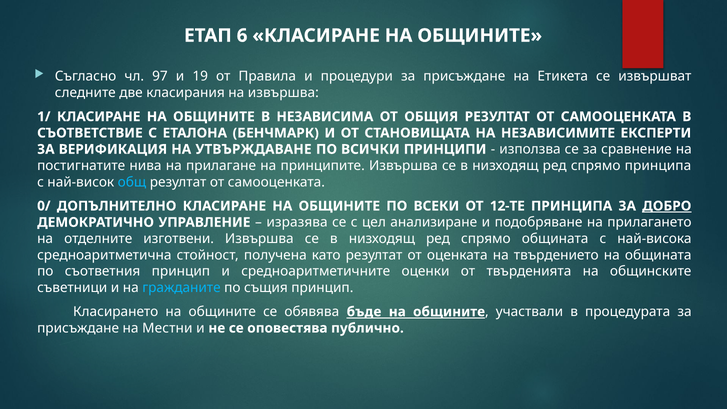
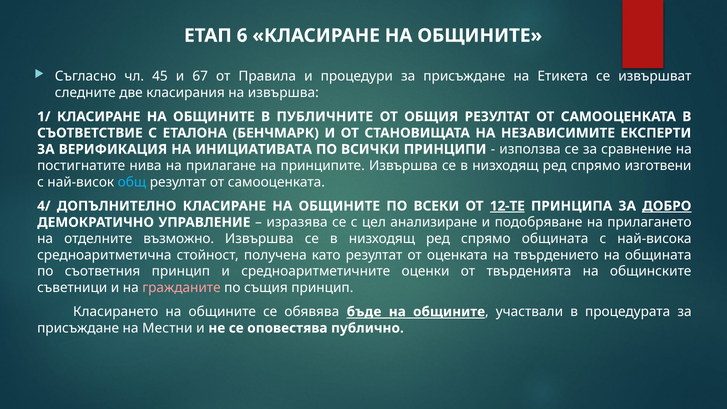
97: 97 -> 45
19: 19 -> 67
НЕЗАВИСИМА: НЕЗАВИСИМА -> ПУБЛИЧНИТЕ
УТВЪРЖДАВАНЕ: УТВЪРЖДАВАНЕ -> ИНИЦИАТИВАТА
спрямо принципа: принципа -> изготвени
0/: 0/ -> 4/
12-ТЕ underline: none -> present
изготвени: изготвени -> възможно
гражданите colour: light blue -> pink
